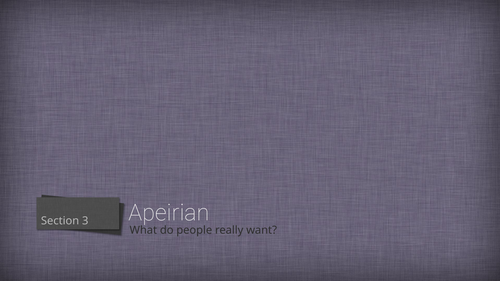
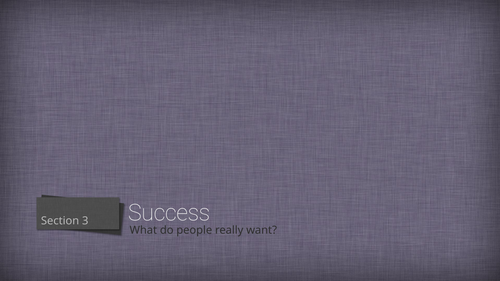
Apeirian: Apeirian -> Success
